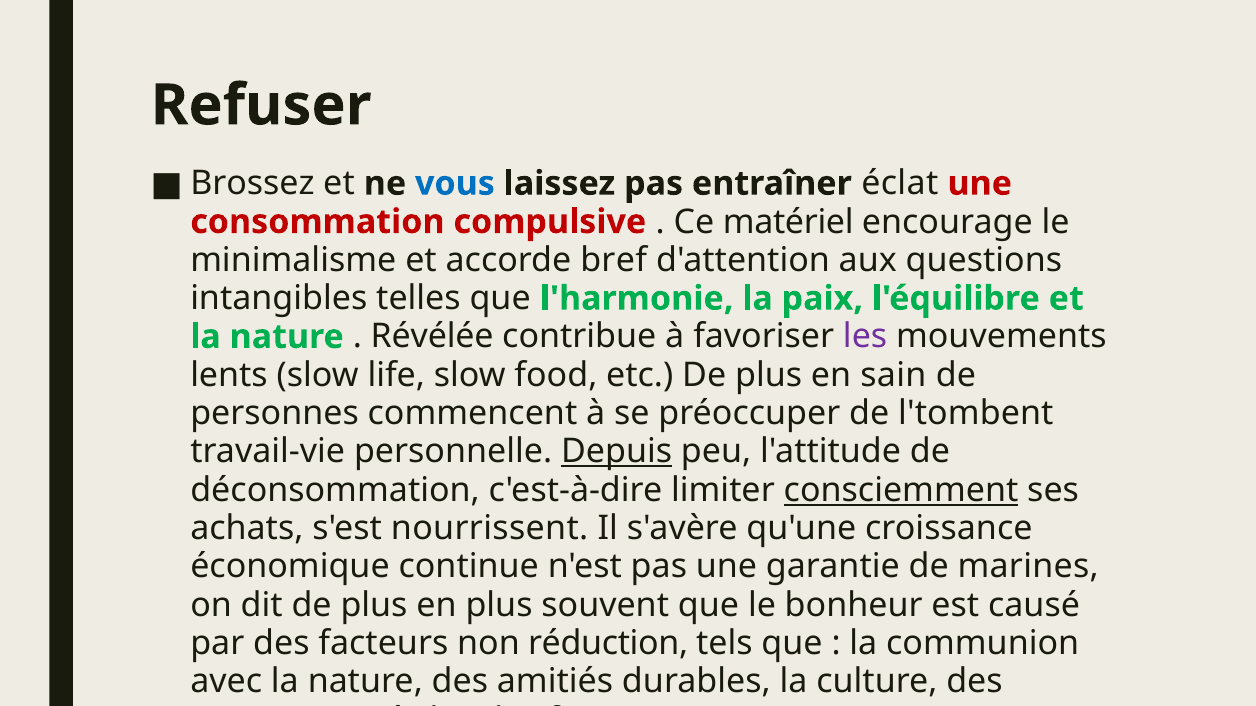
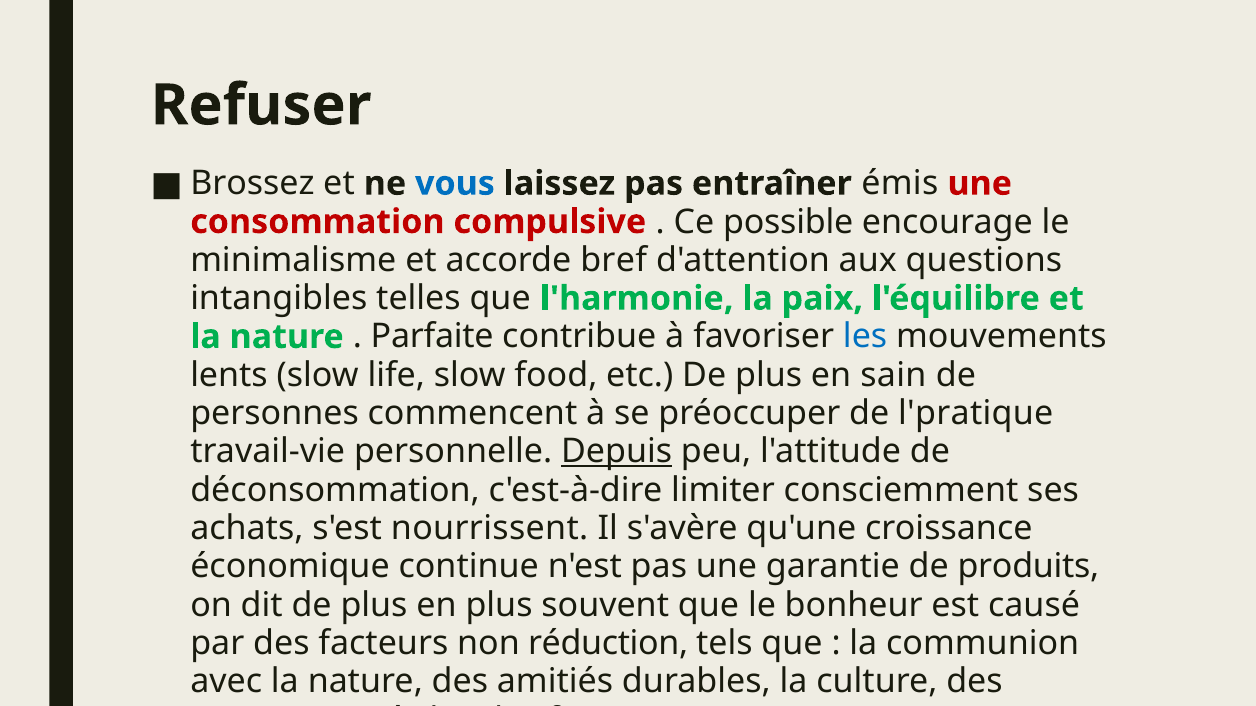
éclat: éclat -> émis
matériel: matériel -> possible
Révélée: Révélée -> Parfaite
les colour: purple -> blue
l'tombent: l'tombent -> l'pratique
consciemment underline: present -> none
marines: marines -> produits
